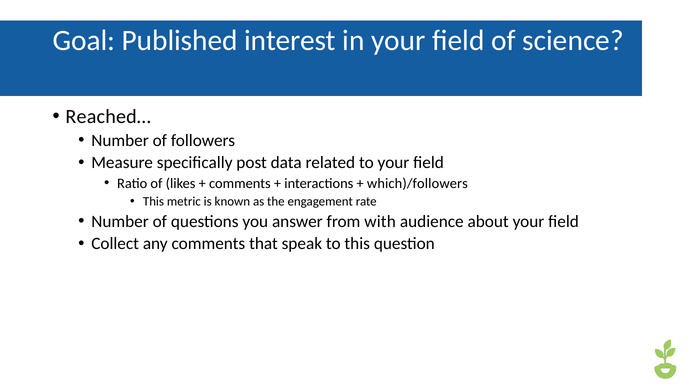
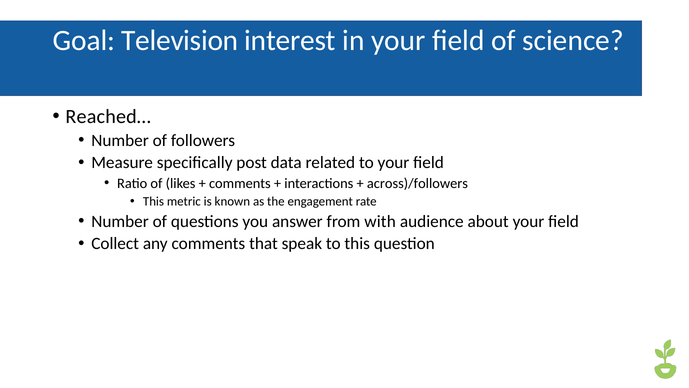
Published: Published -> Television
which)/followers: which)/followers -> across)/followers
